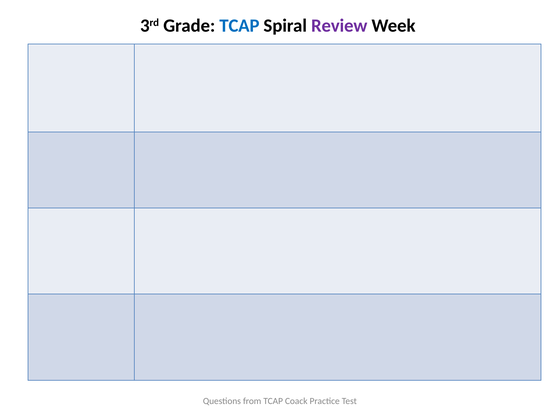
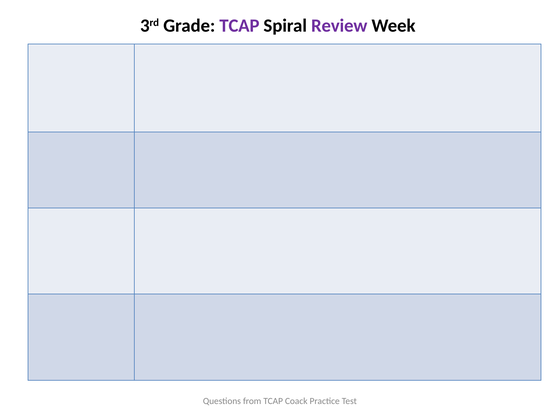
TCAP at (239, 26) colour: blue -> purple
